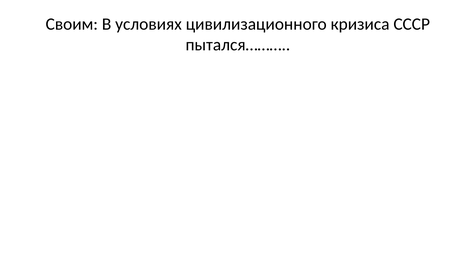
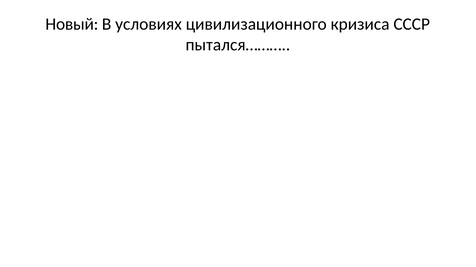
Своим: Своим -> Новый
